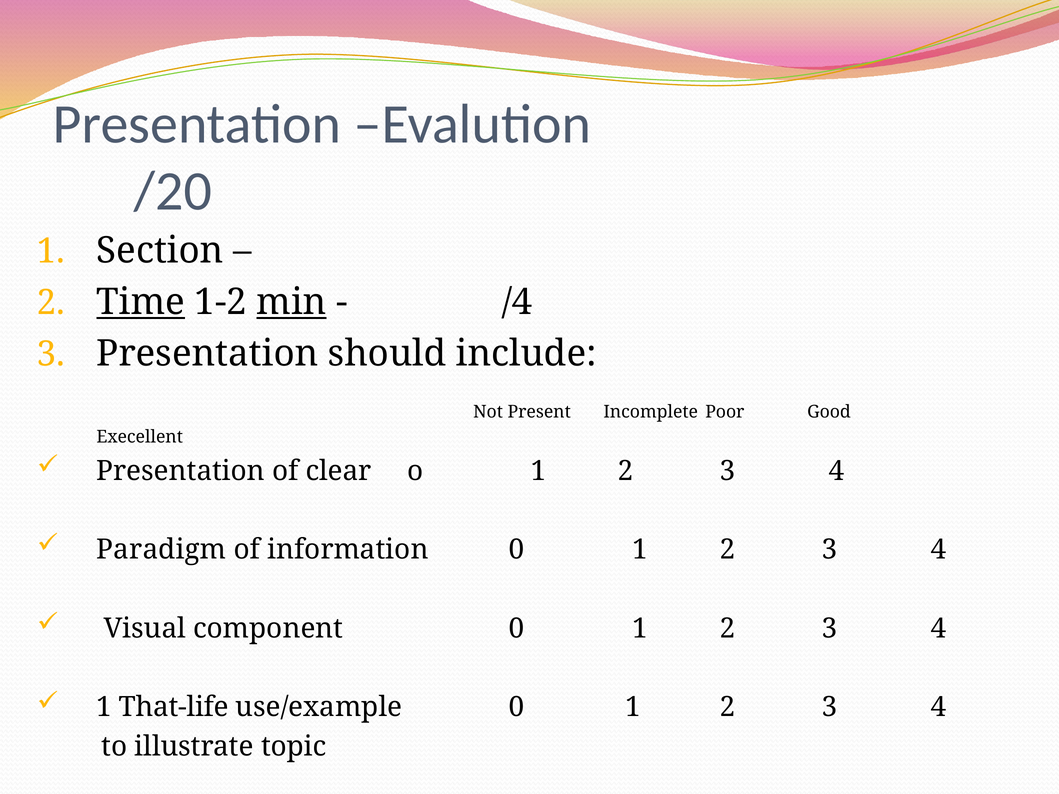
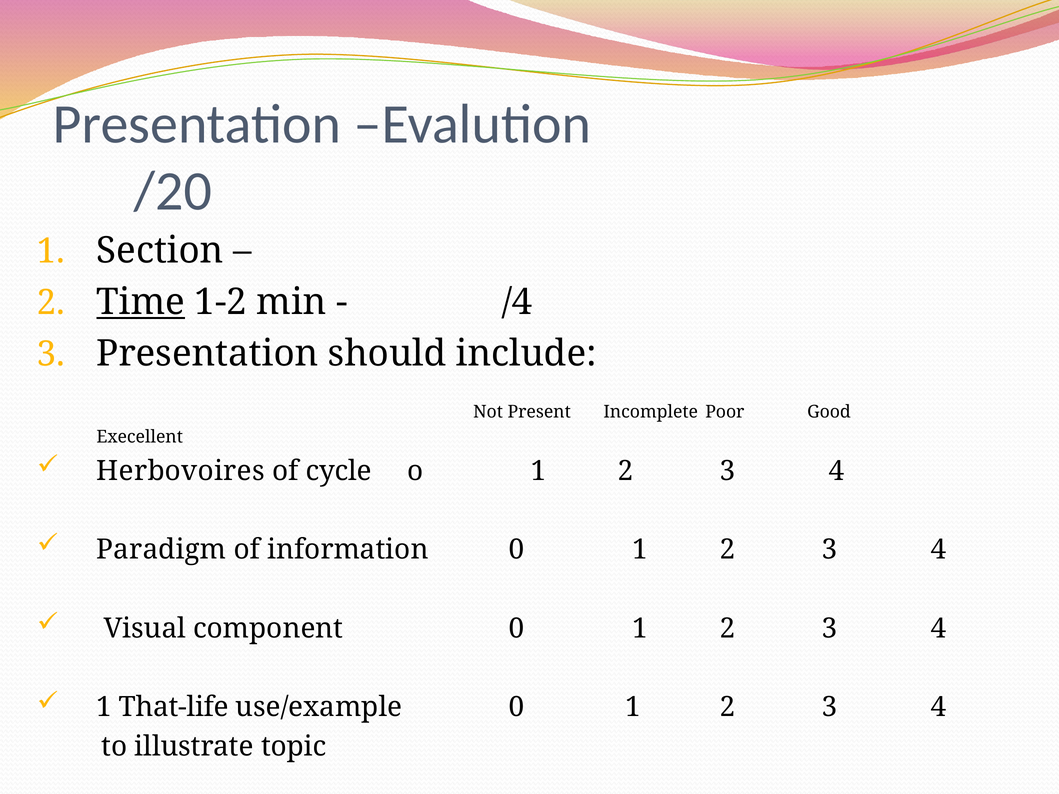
min underline: present -> none
Presentation at (181, 471): Presentation -> Herbovoires
clear: clear -> cycle
